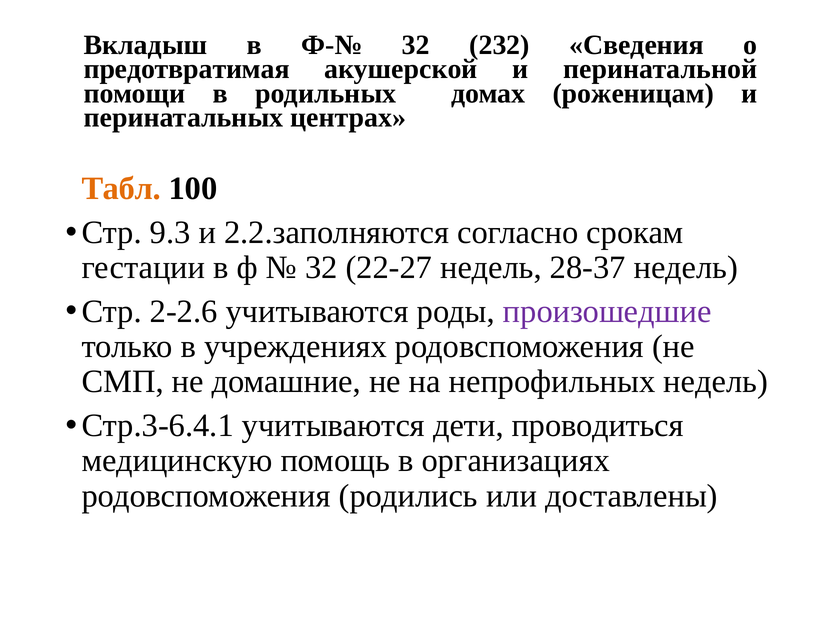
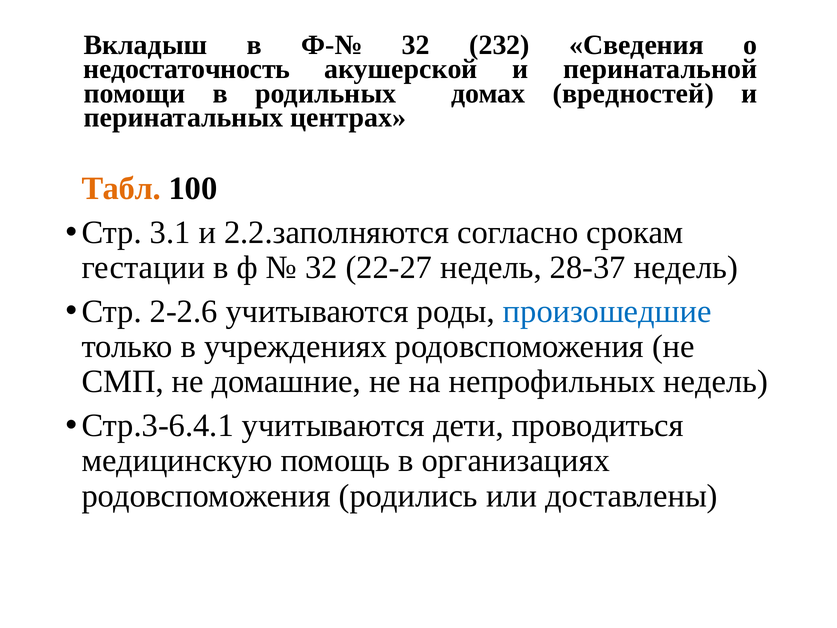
предотвратимая: предотвратимая -> недостаточность
роженицам: роженицам -> вредностей
9.3: 9.3 -> 3.1
произошедшие colour: purple -> blue
